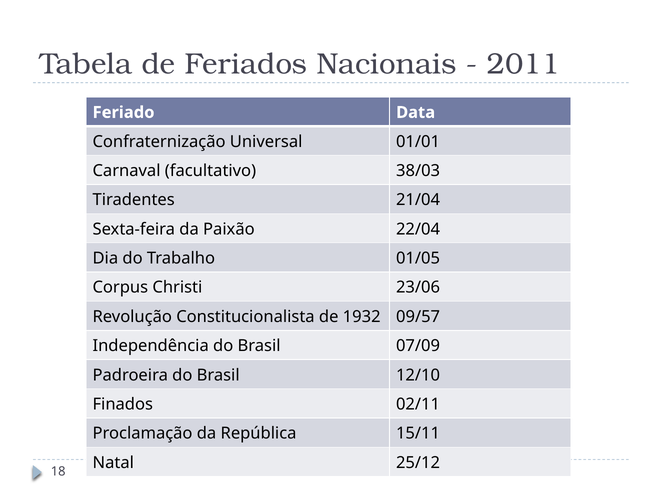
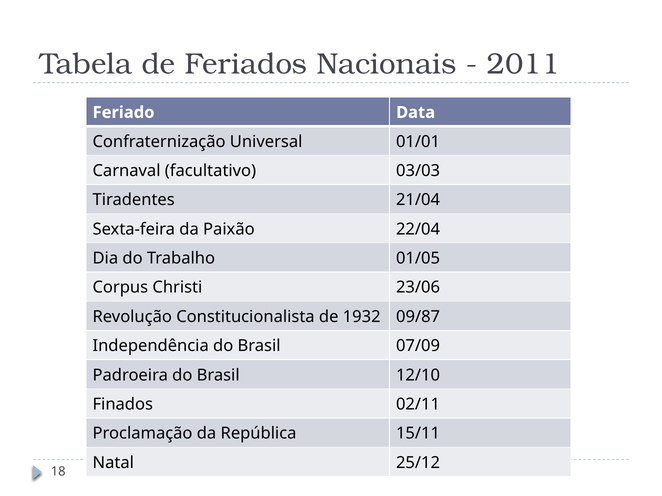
38/03: 38/03 -> 03/03
09/57: 09/57 -> 09/87
